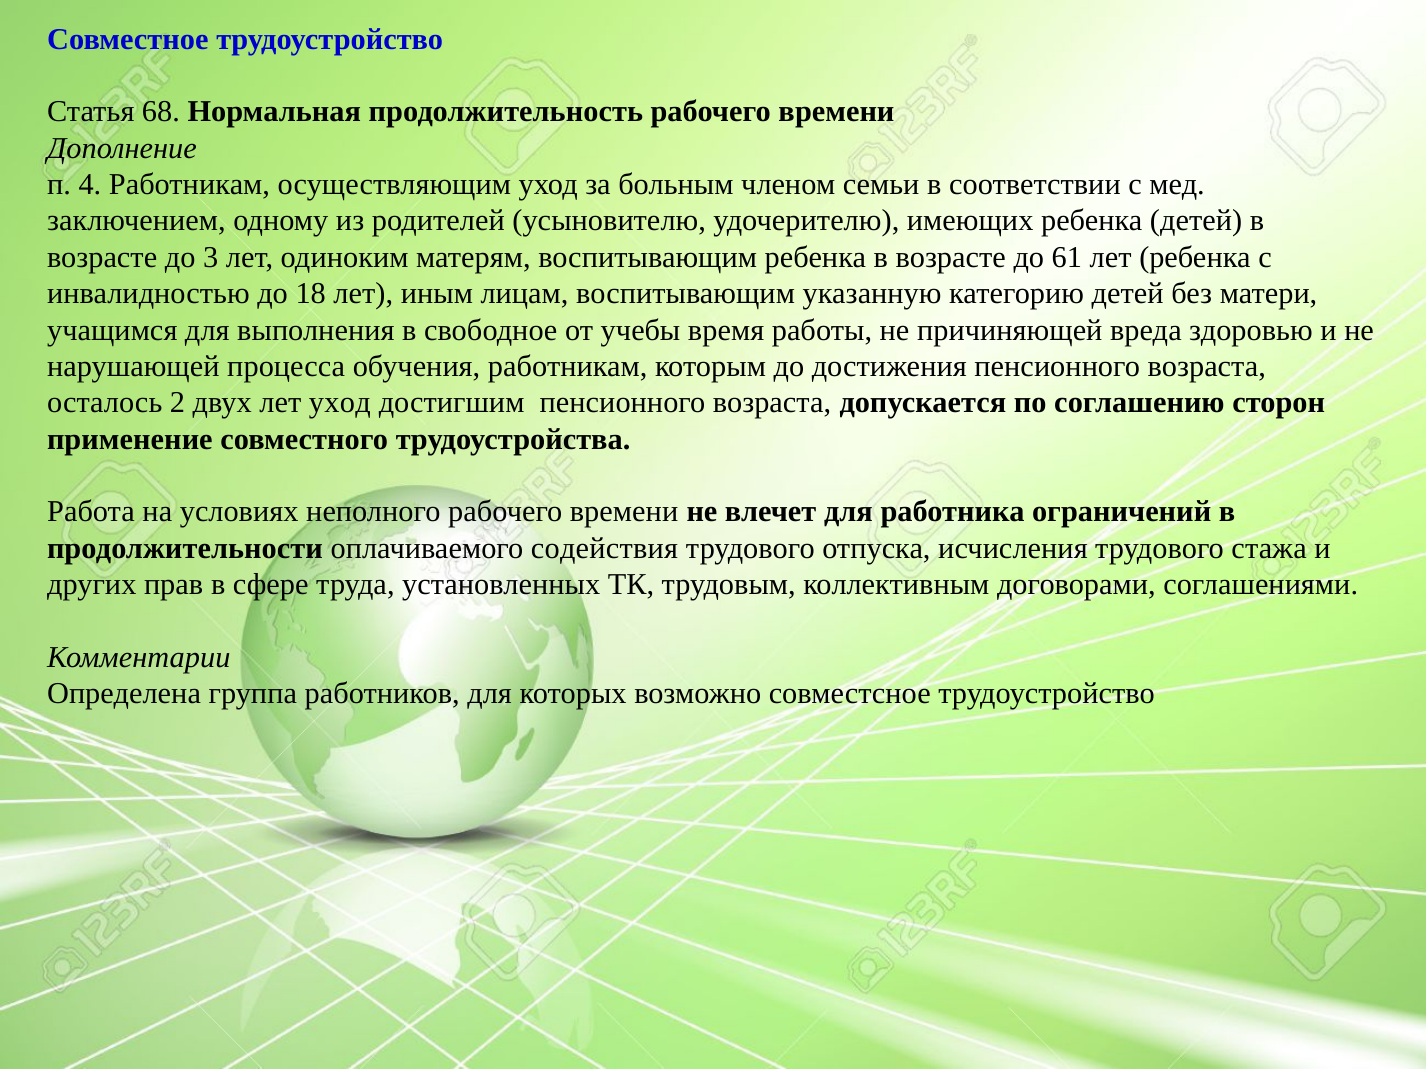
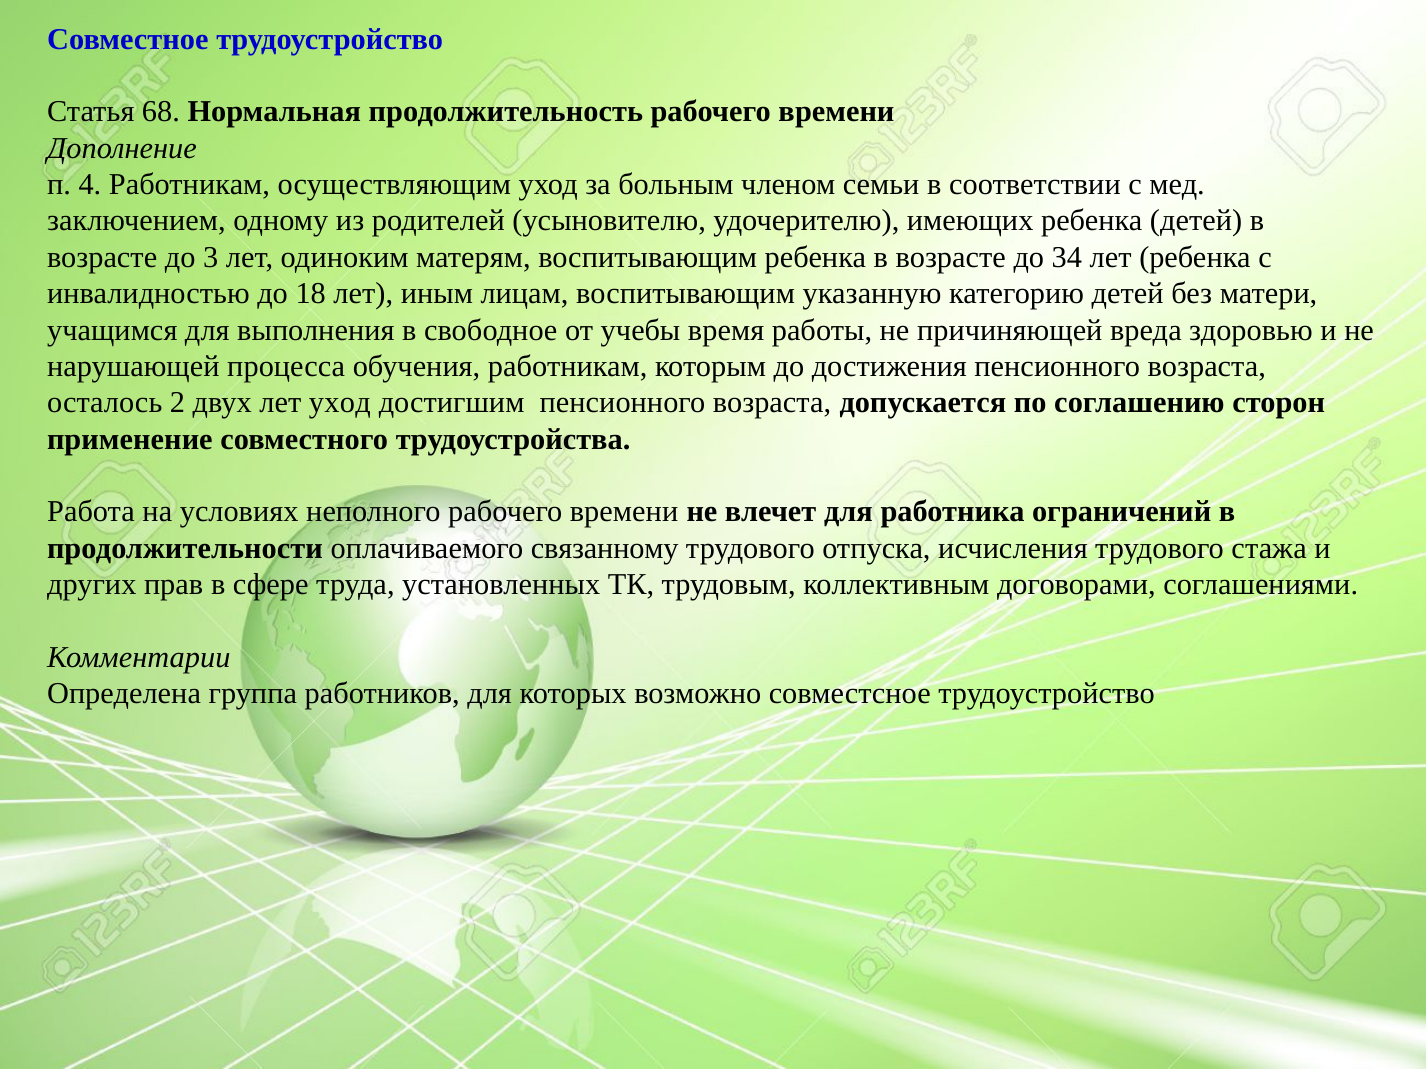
61: 61 -> 34
содействия: содействия -> связанному
